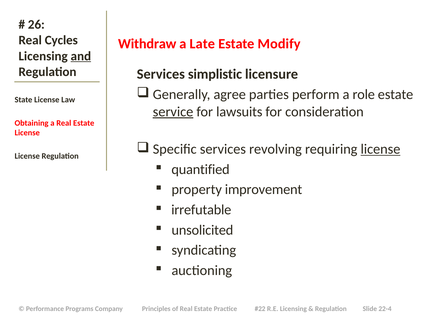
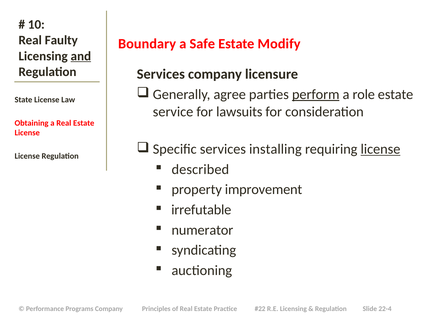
26: 26 -> 10
Cycles: Cycles -> Faulty
Withdraw: Withdraw -> Boundary
Late: Late -> Safe
Services simplistic: simplistic -> company
perform underline: none -> present
service underline: present -> none
revolving: revolving -> installing
quantified: quantified -> described
unsolicited: unsolicited -> numerator
